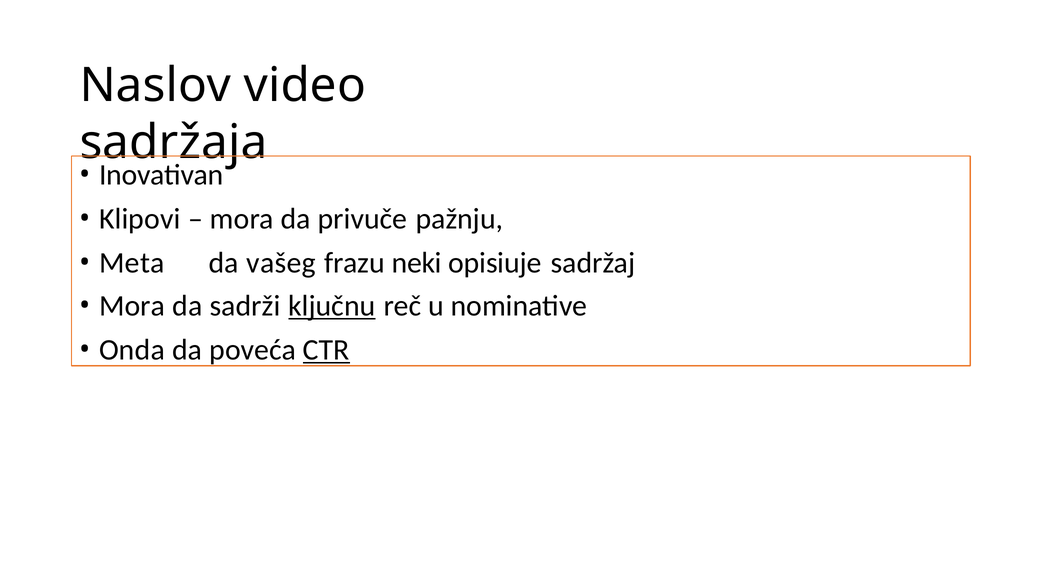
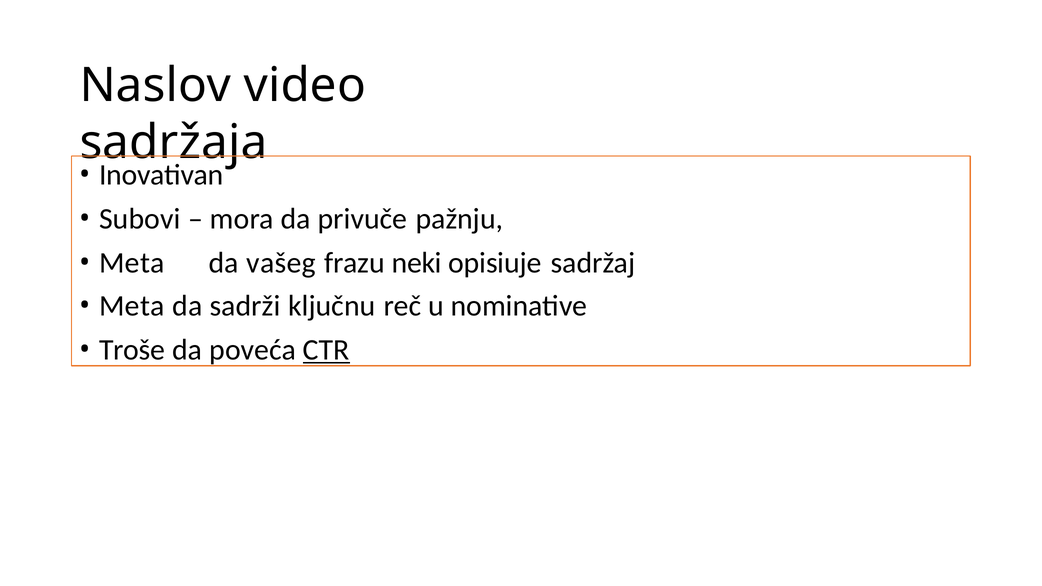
Klipovi: Klipovi -> Subovi
Mora at (132, 306): Mora -> Meta
ključnu underline: present -> none
Onda: Onda -> Troše
